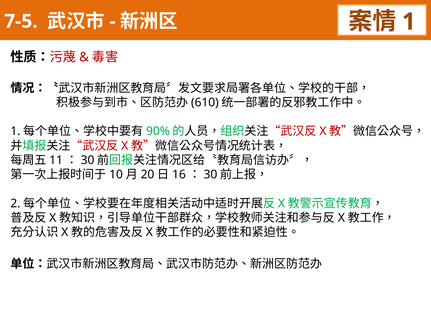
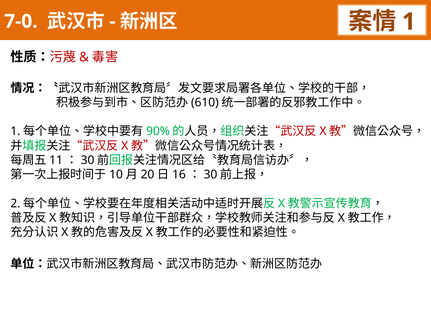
7-5: 7-5 -> 7-0
